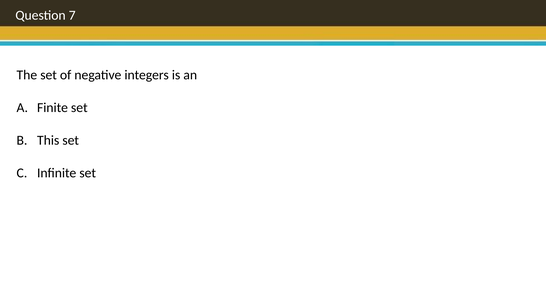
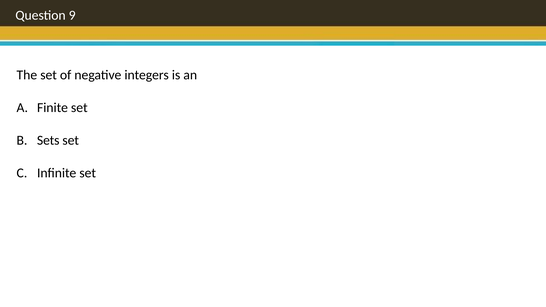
7: 7 -> 9
This: This -> Sets
